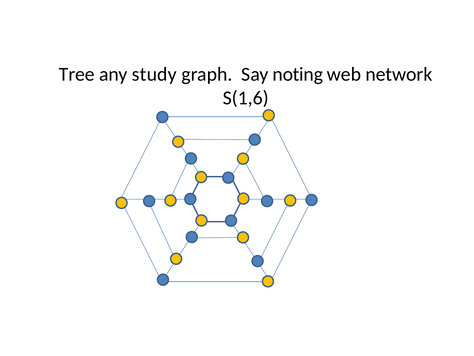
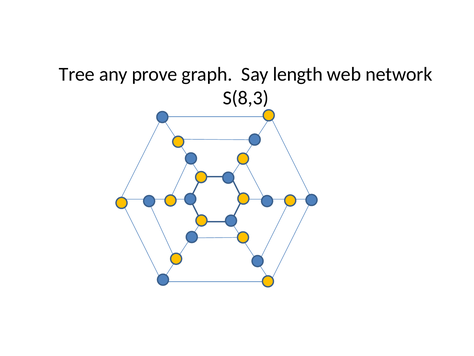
study: study -> prove
noting: noting -> length
S(1,6: S(1,6 -> S(8,3
